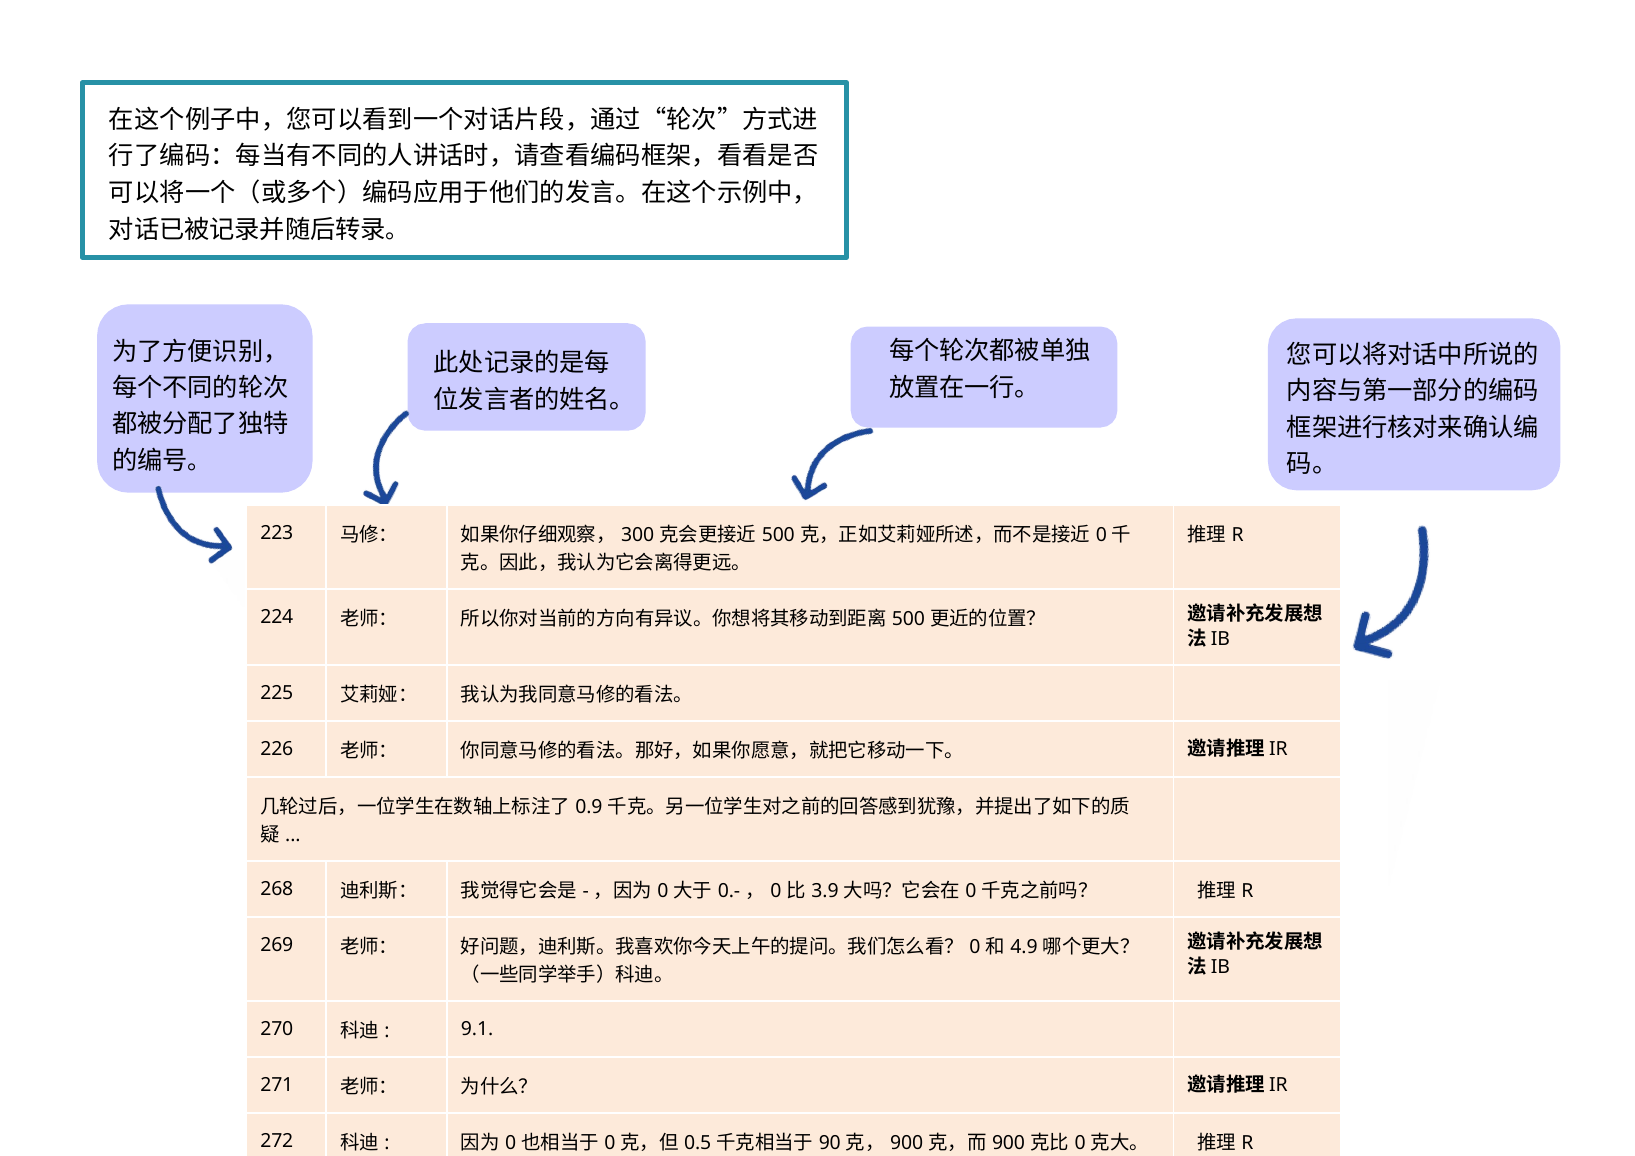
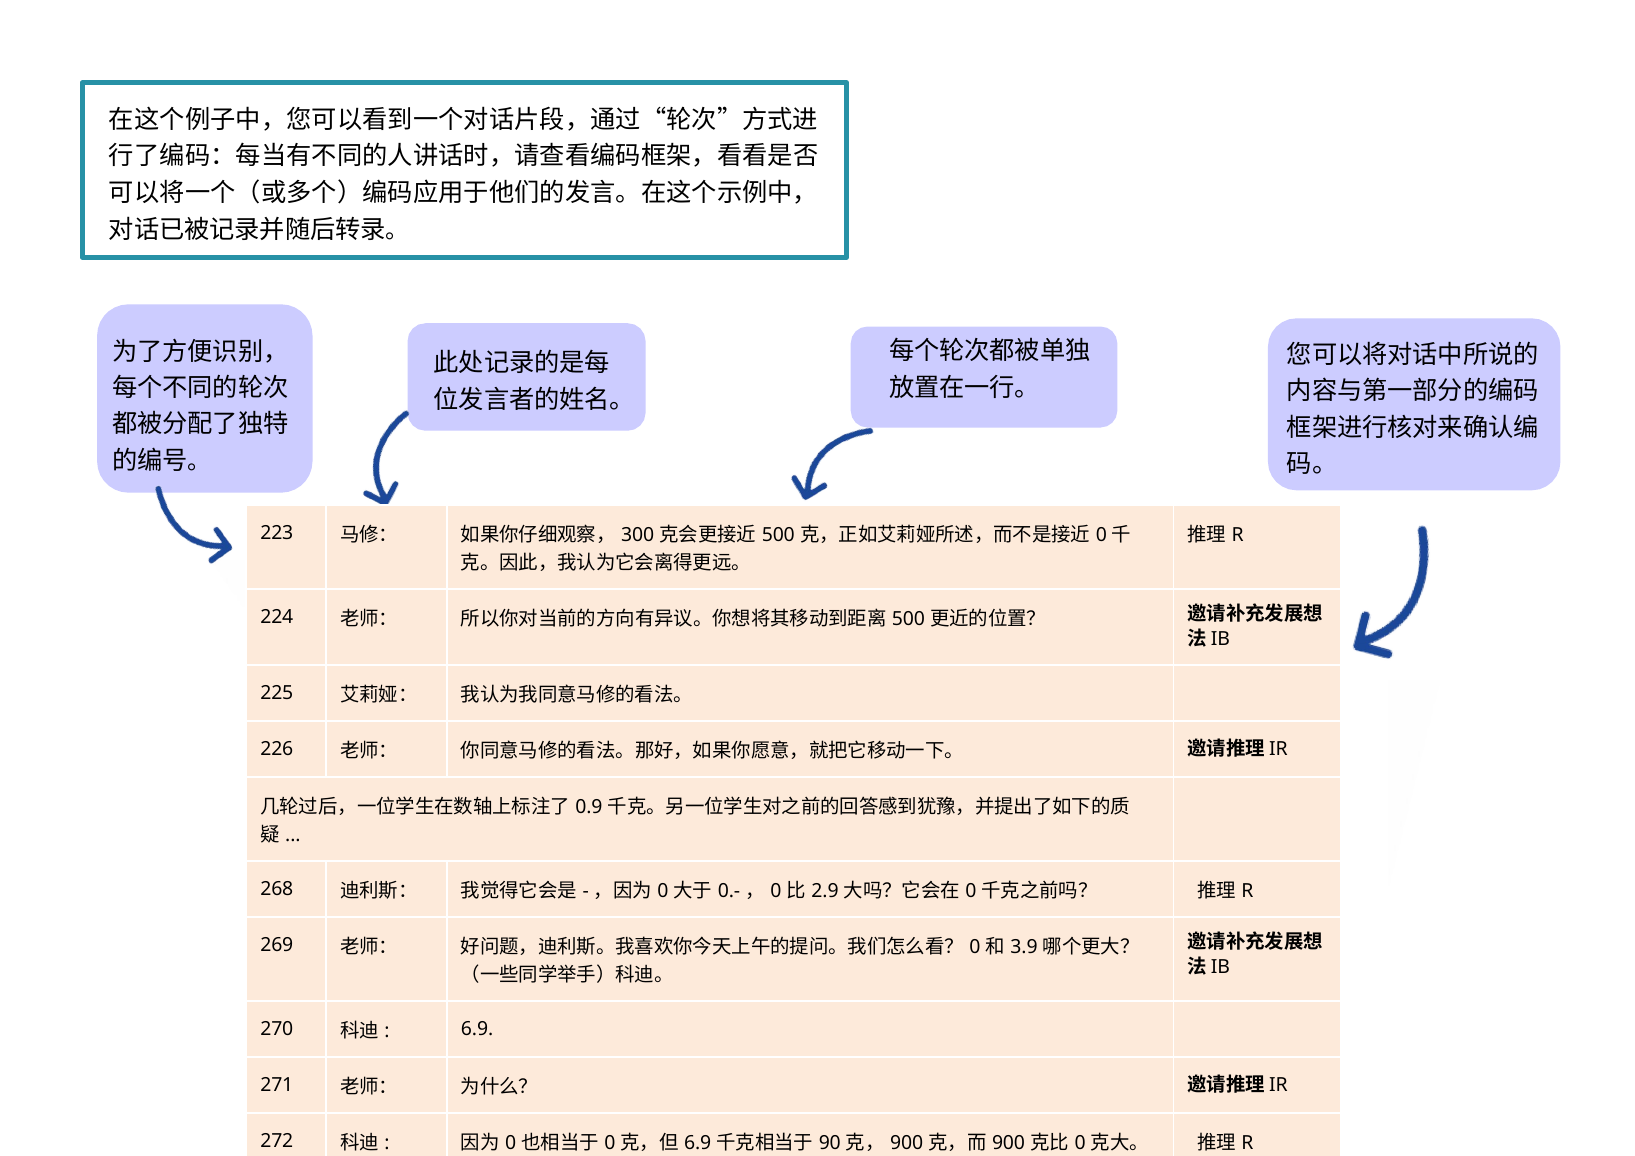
3.9: 3.9 -> 2.9
4.9: 4.9 -> 3.9
9.1 at (477, 1029): 9.1 -> 6.9
0.5 at (698, 1143): 0.5 -> 6.9
